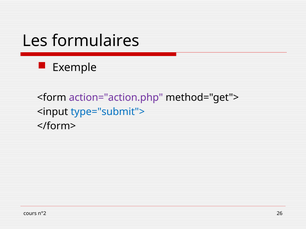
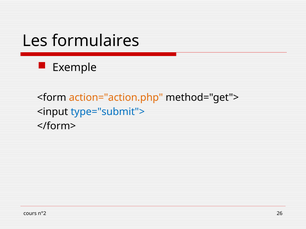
action="action.php colour: purple -> orange
